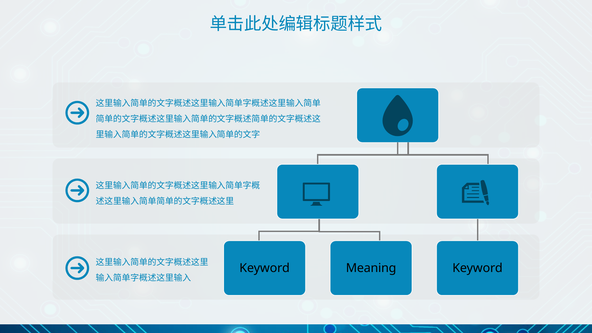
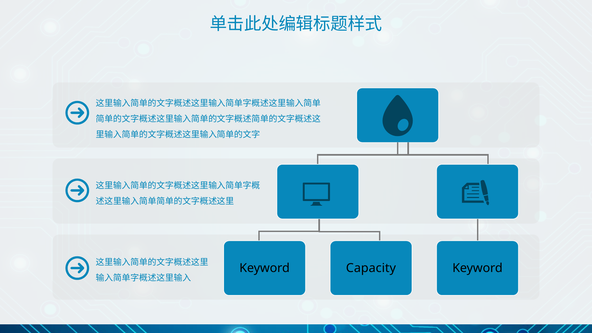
Meaning: Meaning -> Capacity
